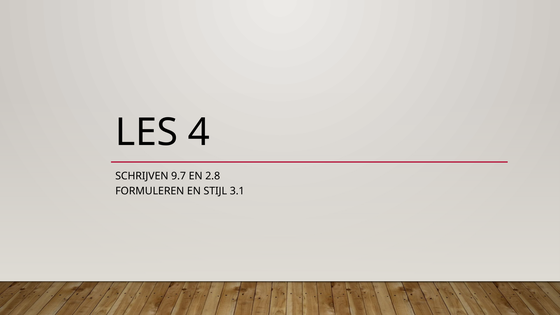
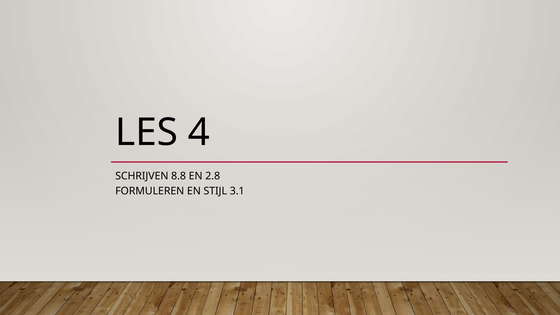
9.7: 9.7 -> 8.8
